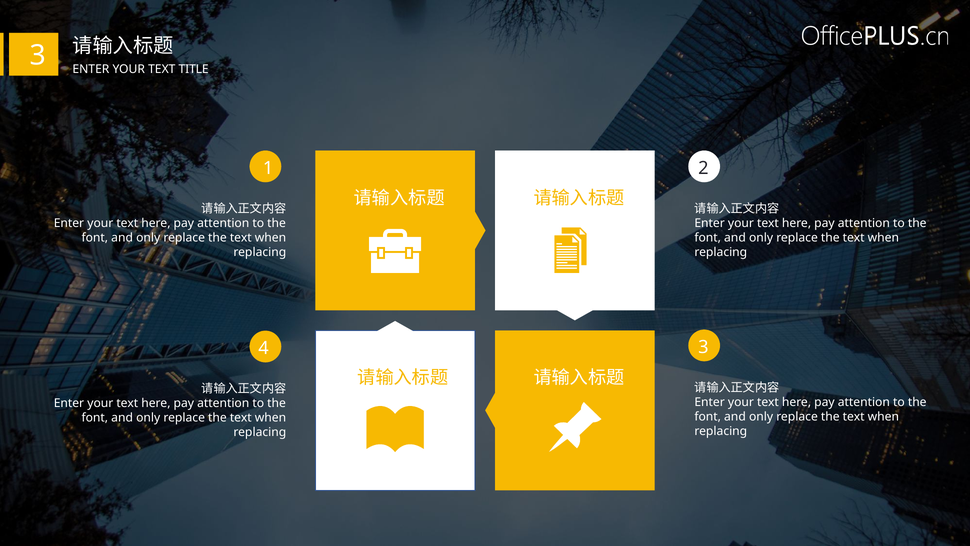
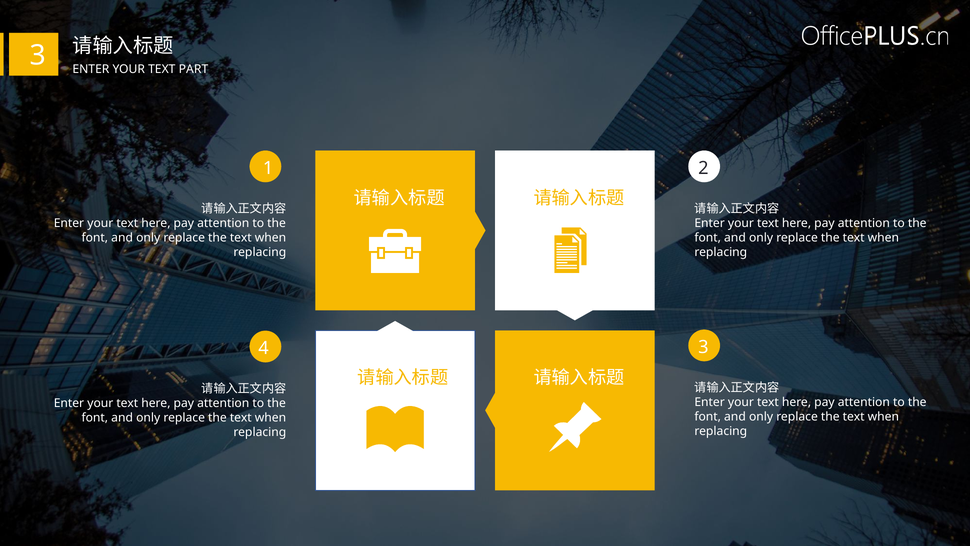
TITLE: TITLE -> PART
